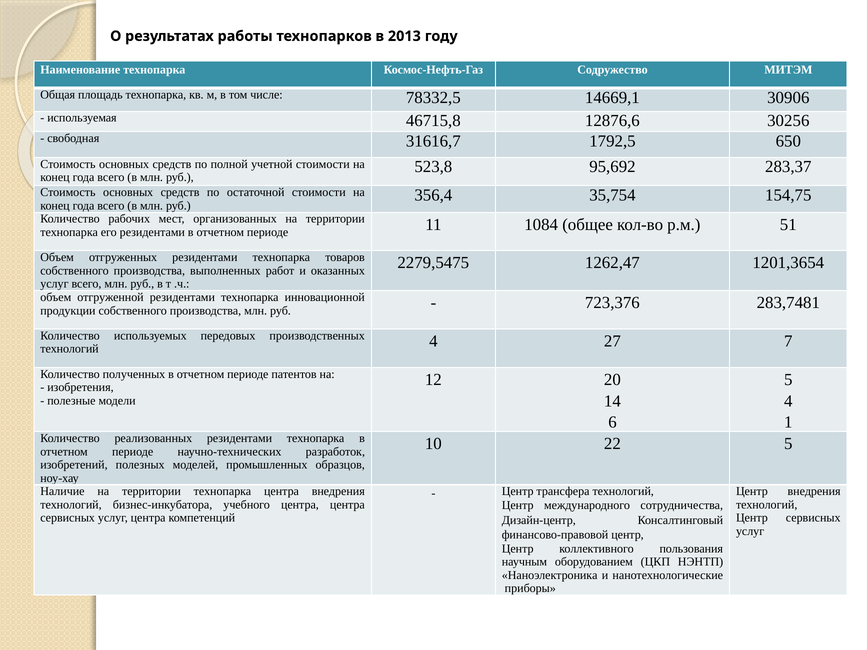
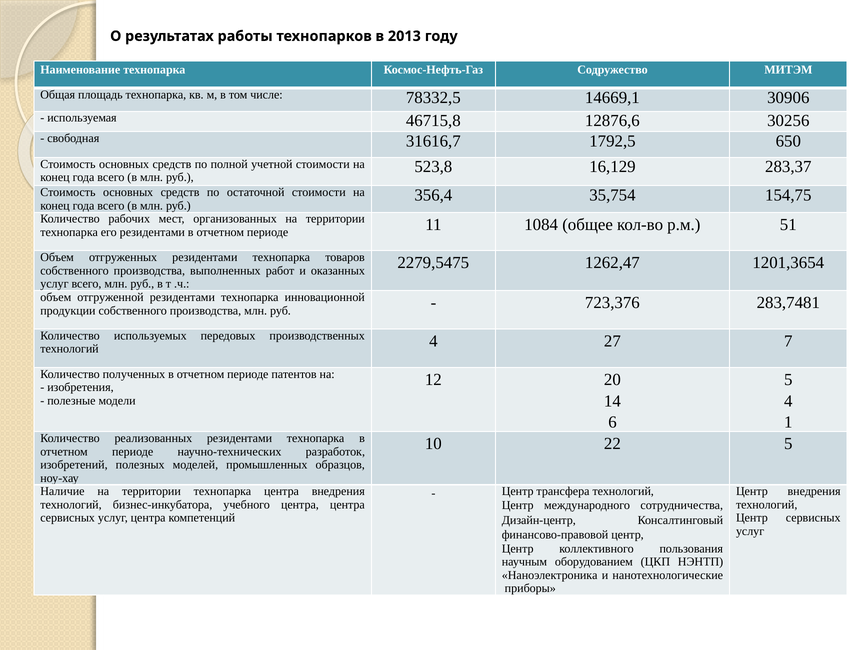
95,692: 95,692 -> 16,129
